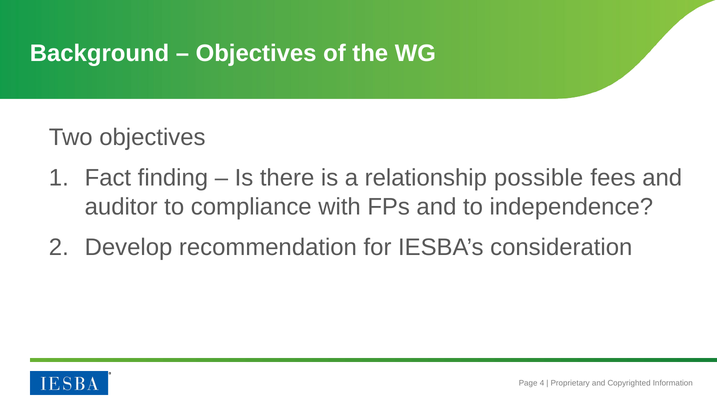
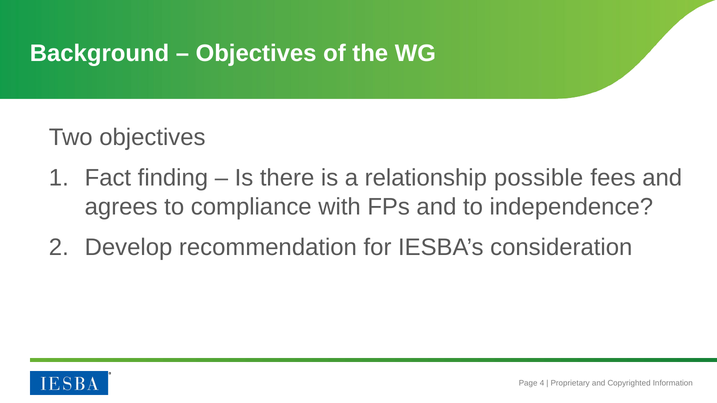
auditor: auditor -> agrees
